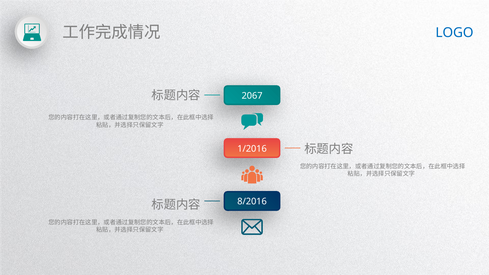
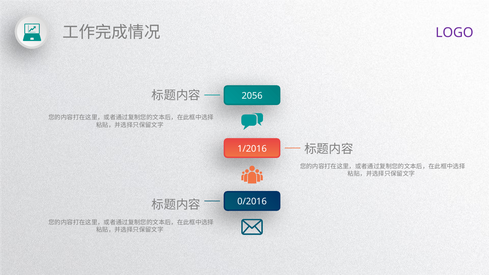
LOGO colour: blue -> purple
2067: 2067 -> 2056
8/2016: 8/2016 -> 0/2016
